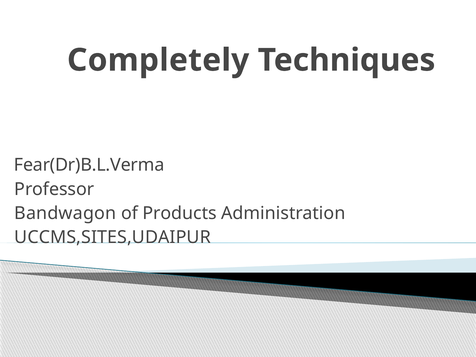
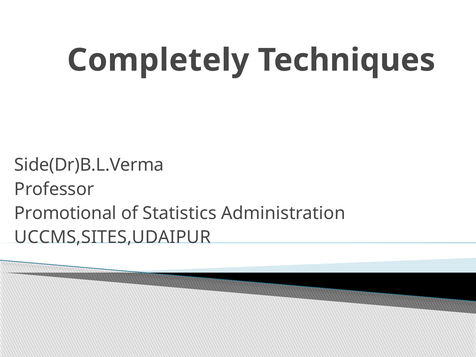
Fear(Dr)B.L.Verma: Fear(Dr)B.L.Verma -> Side(Dr)B.L.Verma
Bandwagon: Bandwagon -> Promotional
Products: Products -> Statistics
